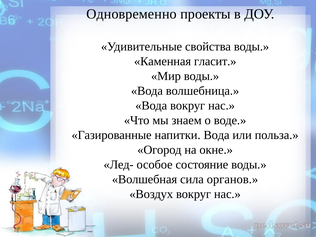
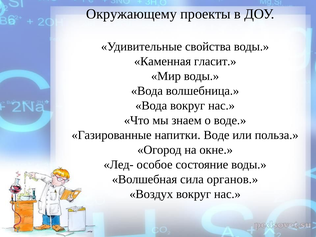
Одновременно: Одновременно -> Окружающему
напитки Вода: Вода -> Воде
